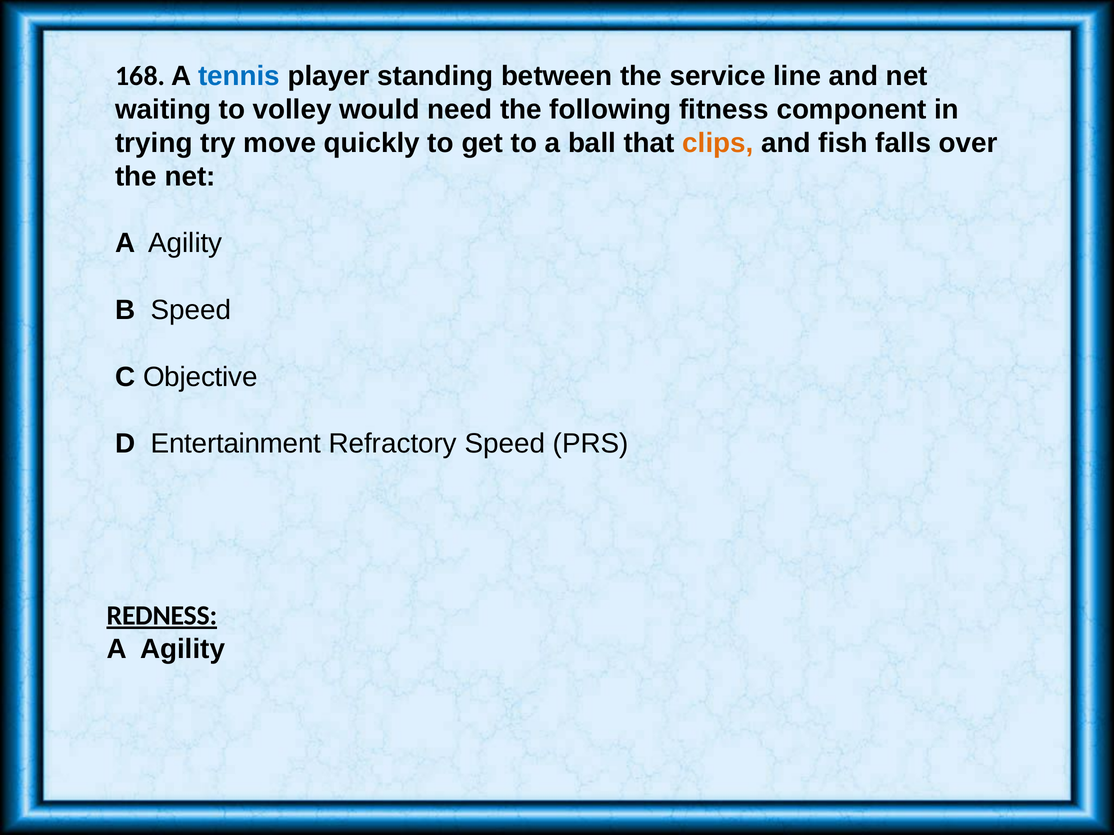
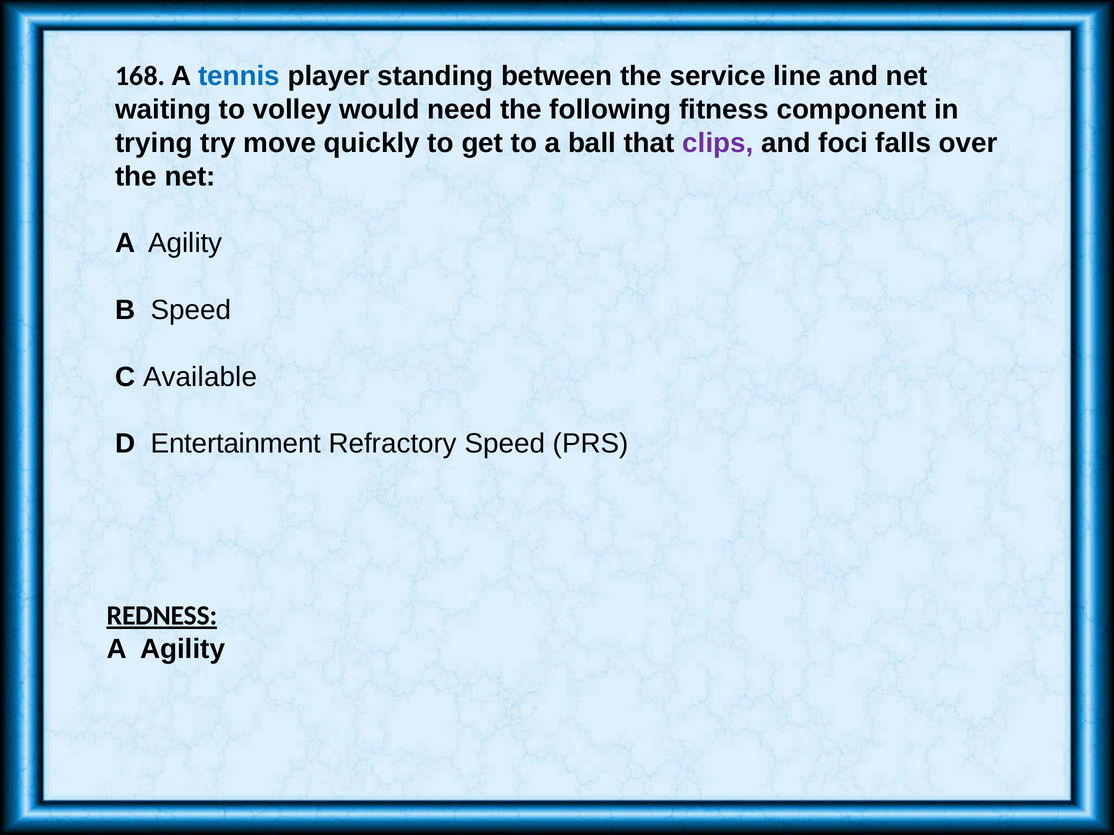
clips colour: orange -> purple
fish: fish -> foci
Objective: Objective -> Available
